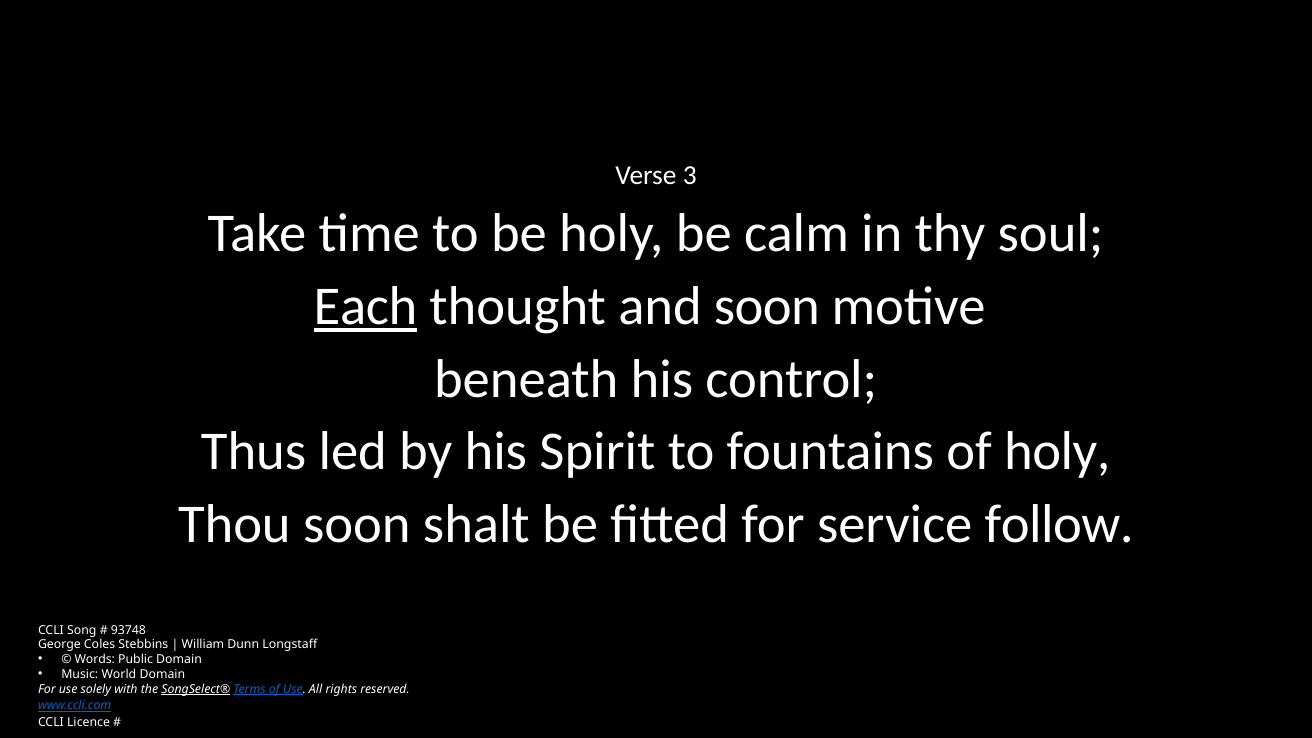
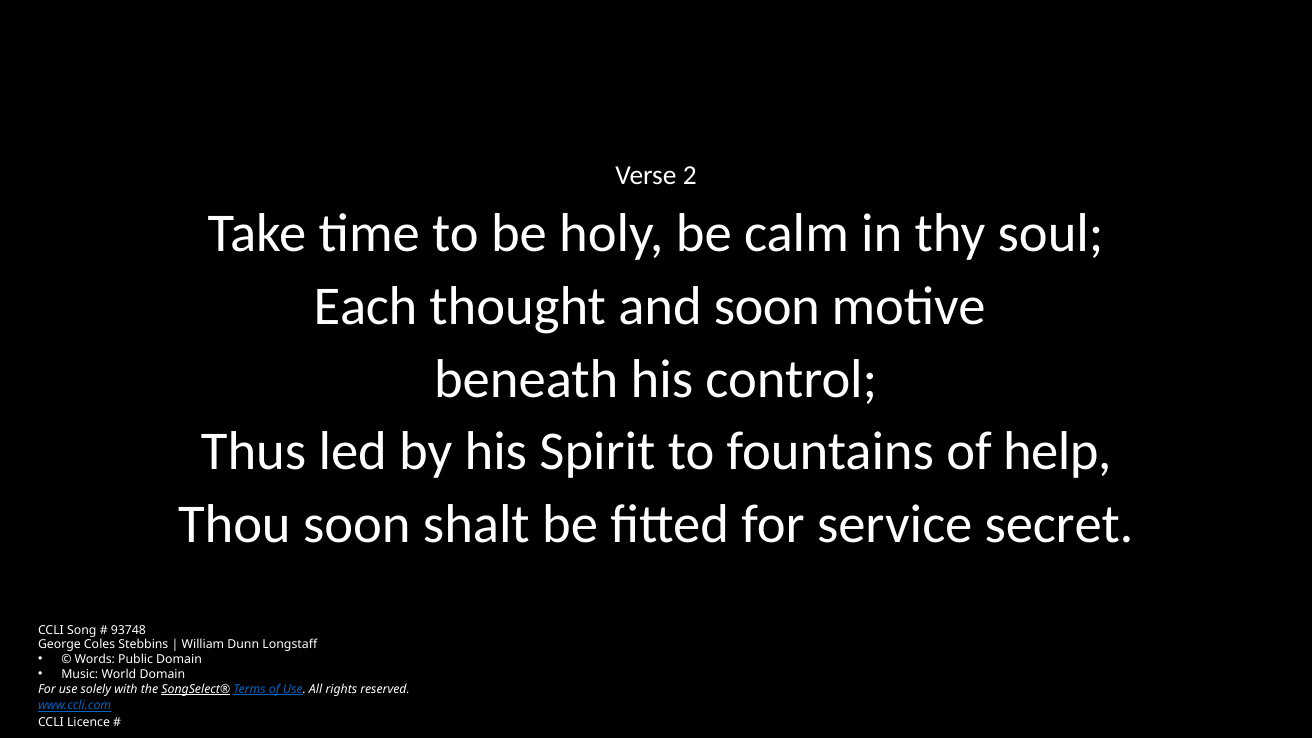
3: 3 -> 2
Each underline: present -> none
of holy: holy -> help
follow: follow -> secret
